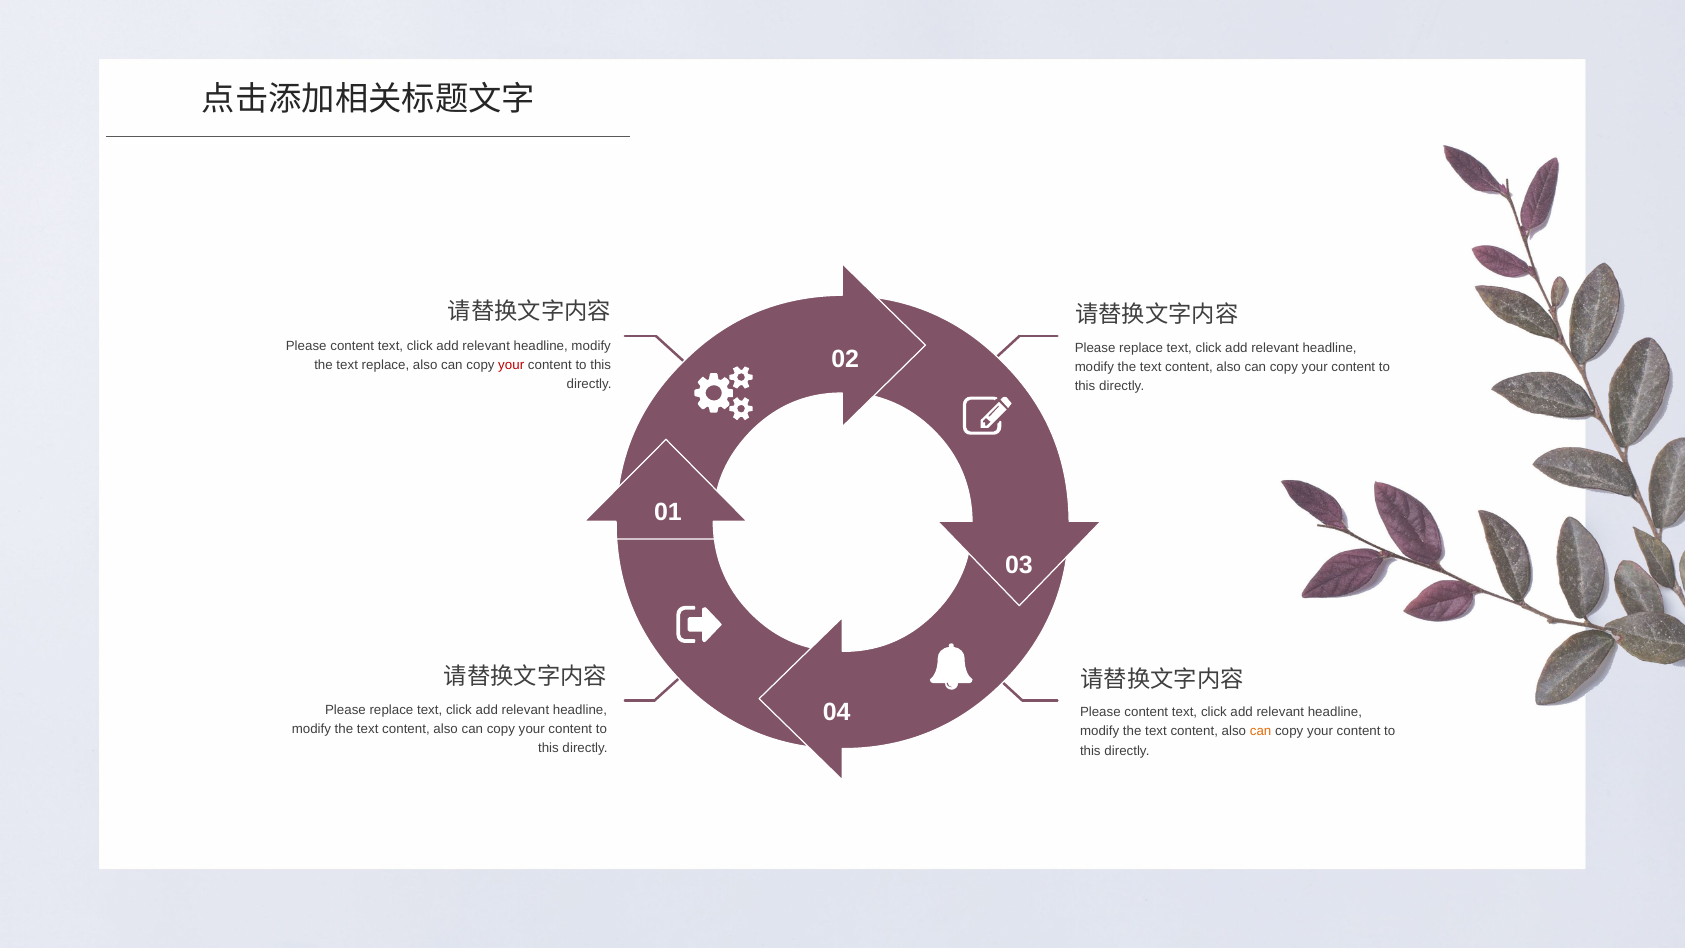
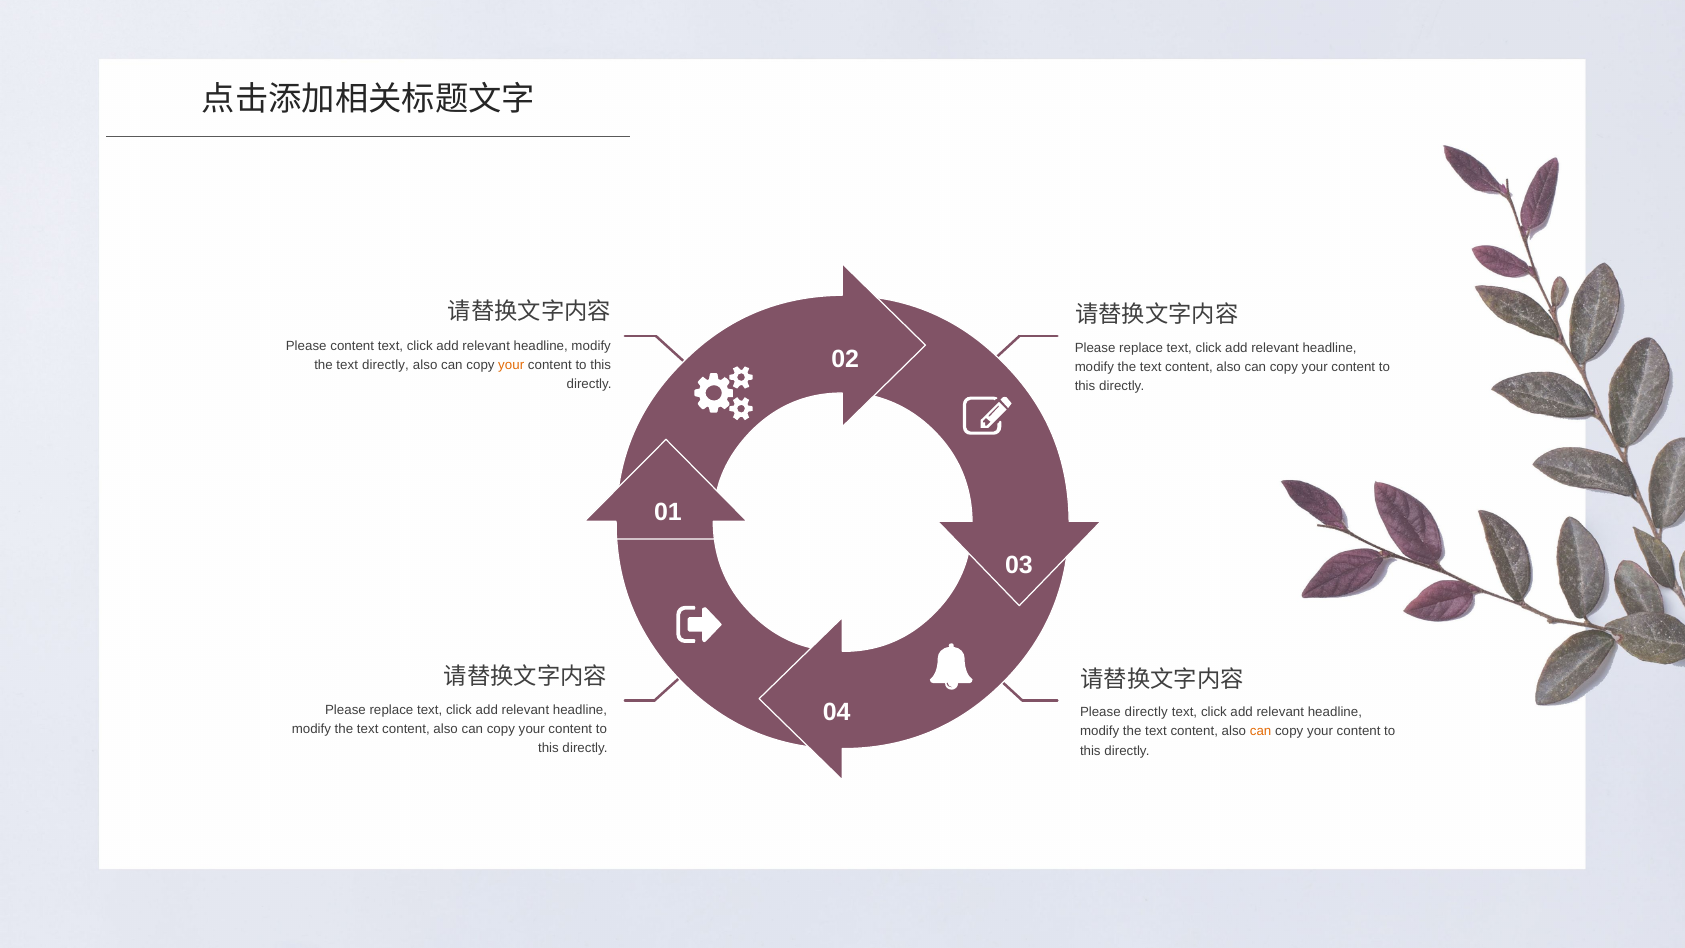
text replace: replace -> directly
your at (511, 365) colour: red -> orange
04 Please content: content -> directly
